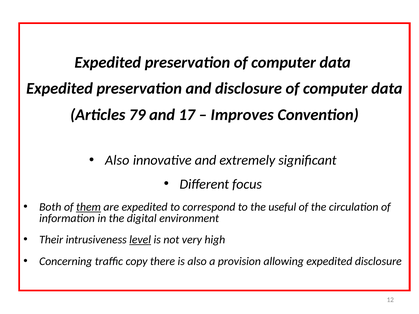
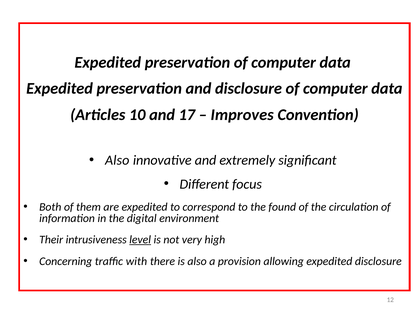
79: 79 -> 10
them underline: present -> none
useful: useful -> found
copy: copy -> with
